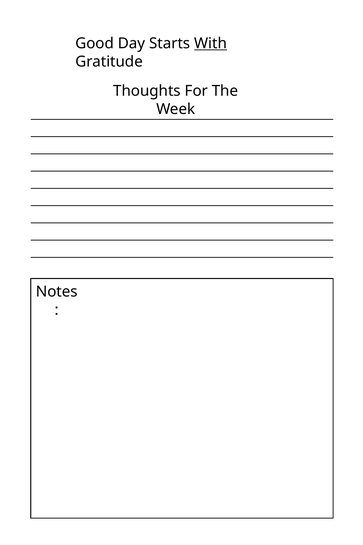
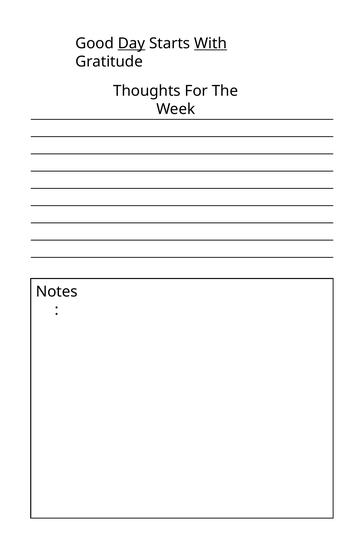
Day underline: none -> present
